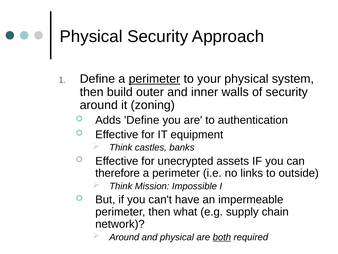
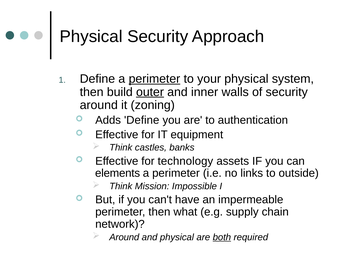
outer underline: none -> present
unecrypted: unecrypted -> technology
therefore: therefore -> elements
